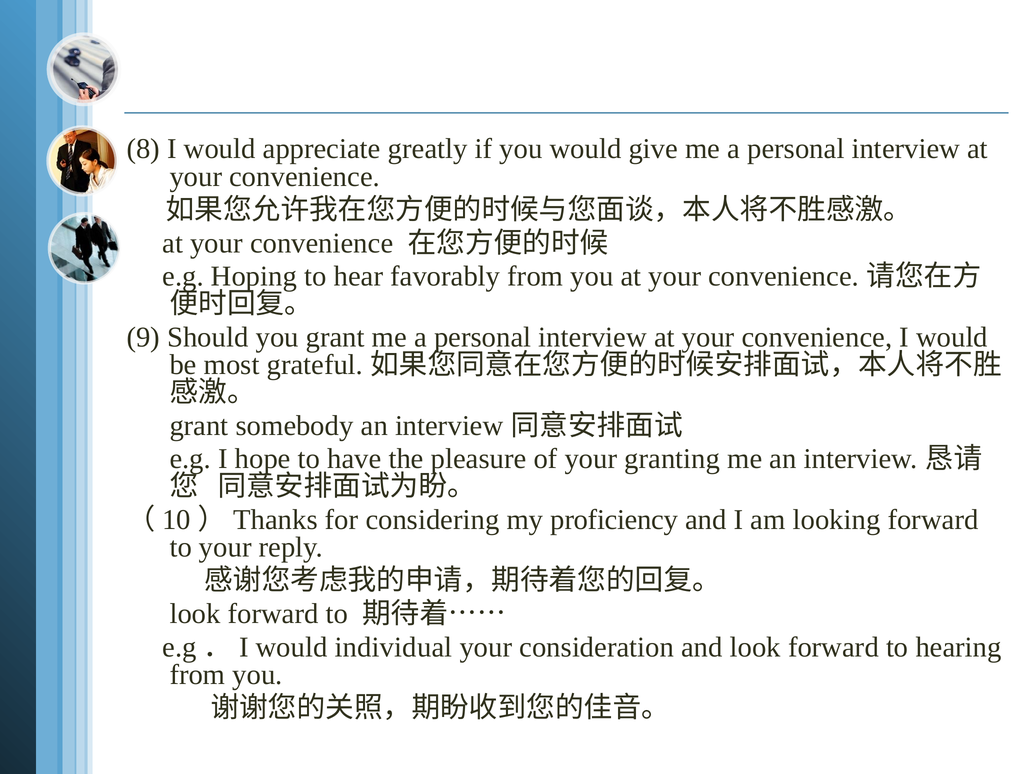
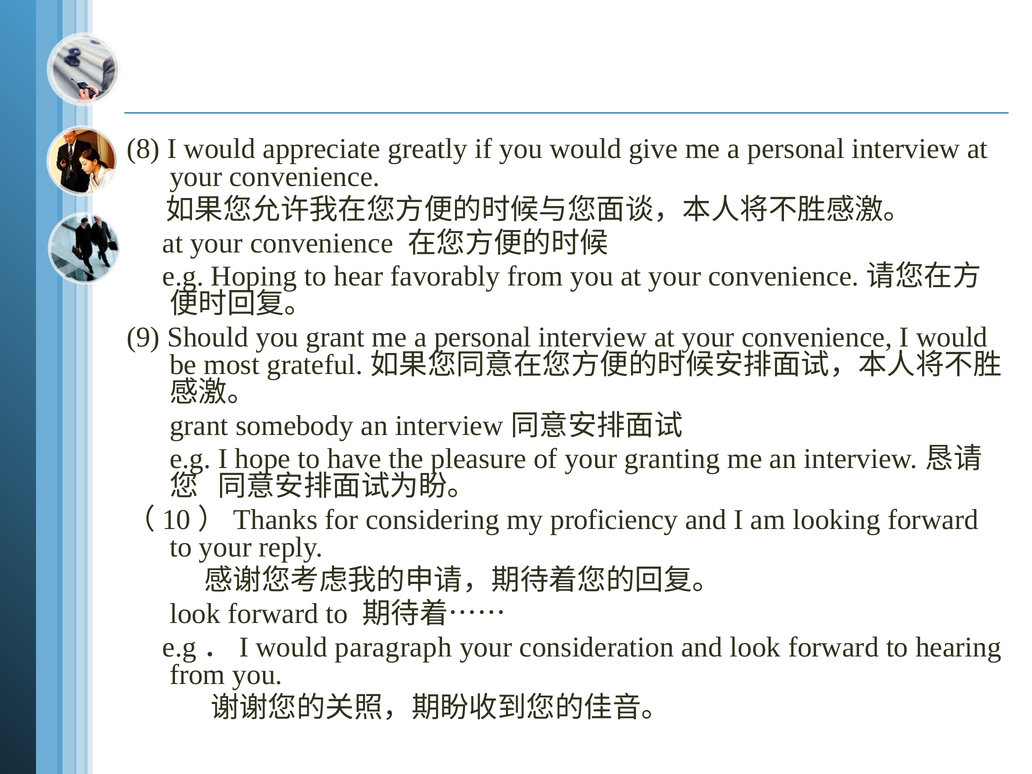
individual: individual -> paragraph
